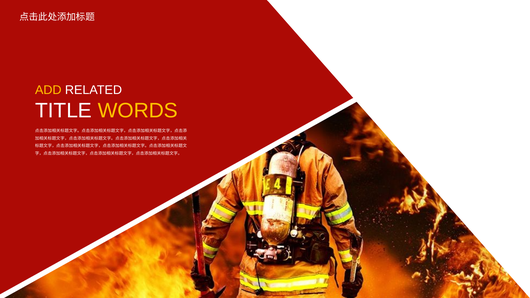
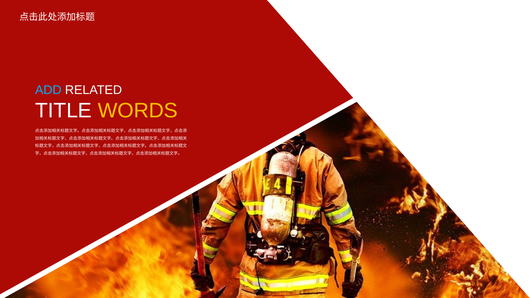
ADD colour: yellow -> light blue
